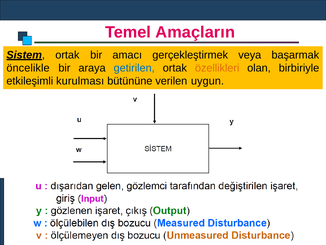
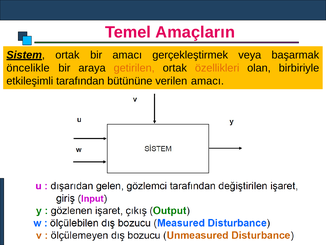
getirilen colour: blue -> orange
kurulması: kurulması -> tarafından
verilen uygun: uygun -> amacı
